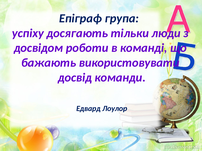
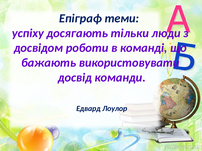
група: група -> теми
